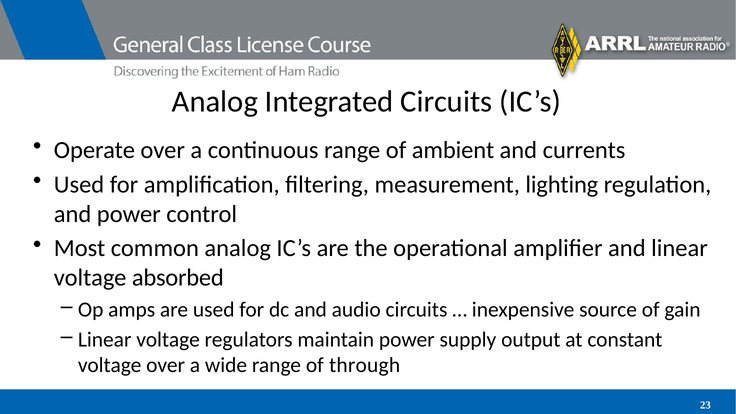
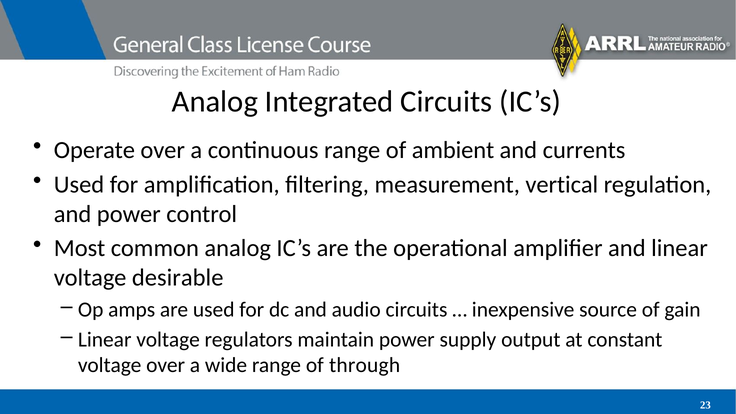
lighting: lighting -> vertical
absorbed: absorbed -> desirable
